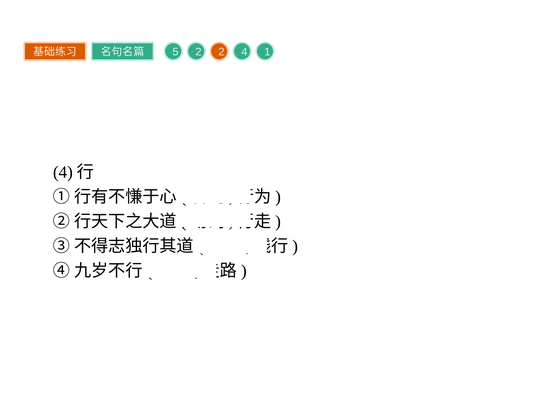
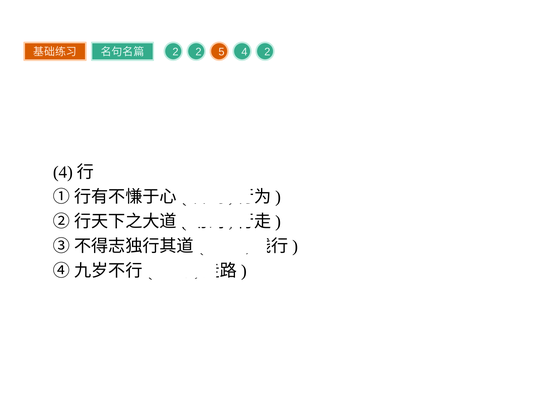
5 at (176, 52): 5 -> 2
2 2: 2 -> 5
4 1: 1 -> 2
